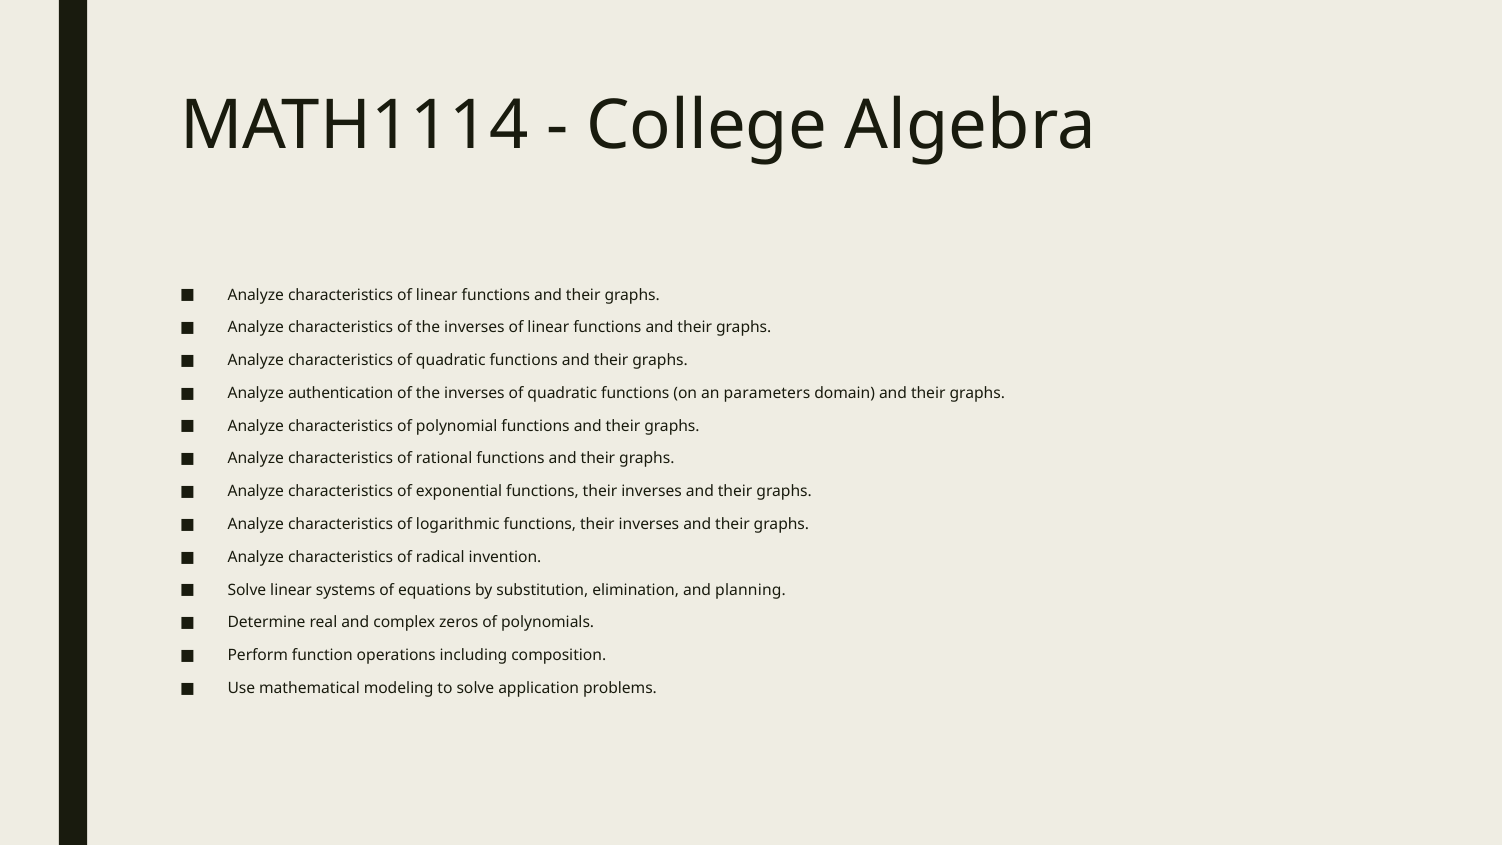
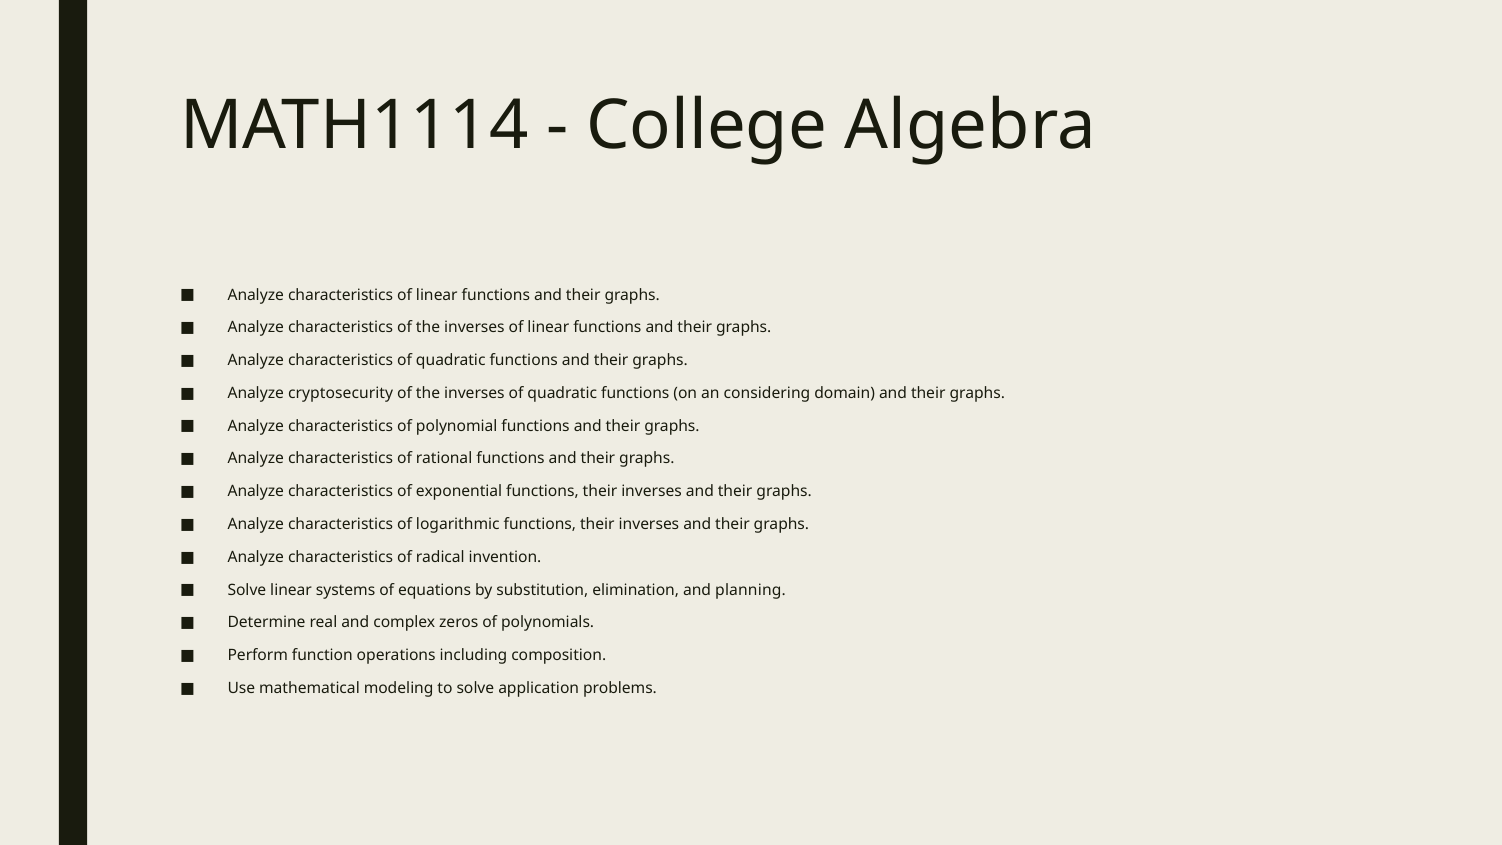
authentication: authentication -> cryptosecurity
parameters: parameters -> considering
